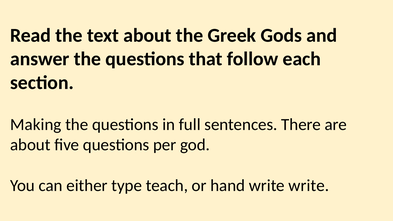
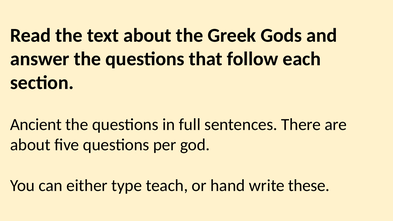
Making: Making -> Ancient
write write: write -> these
